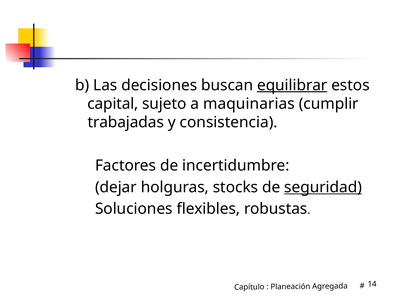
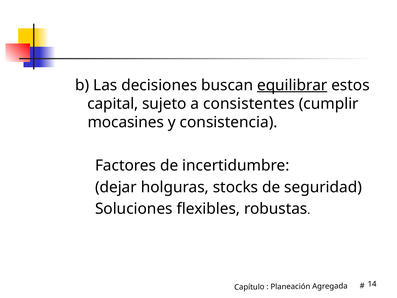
maquinarias: maquinarias -> consistentes
trabajadas: trabajadas -> mocasines
seguridad underline: present -> none
